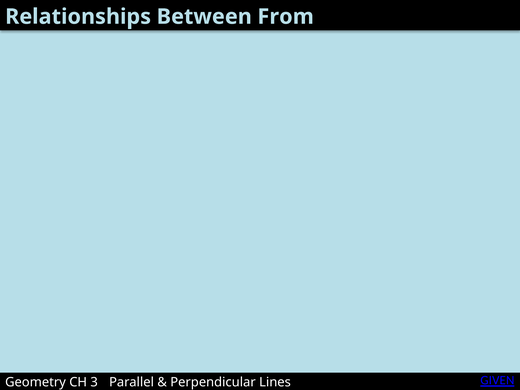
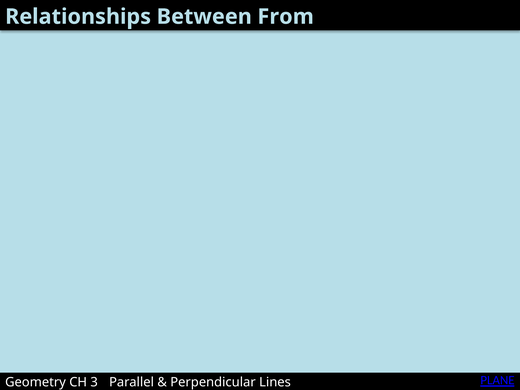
GIVEN: GIVEN -> PLANE
